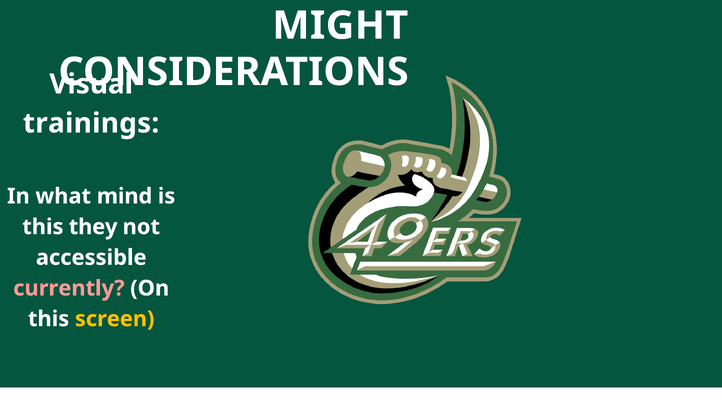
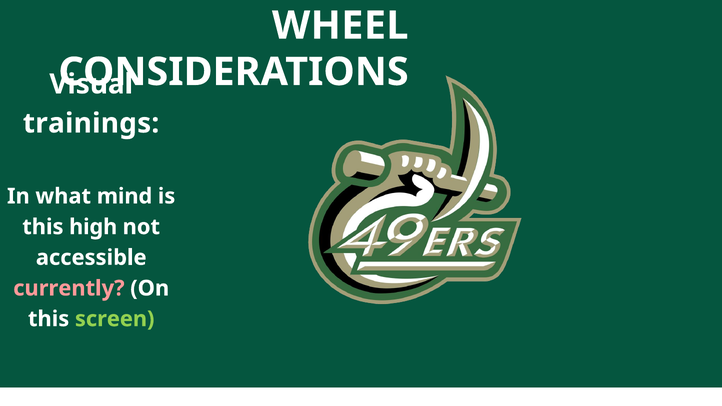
MIGHT: MIGHT -> WHEEL
they: they -> high
screen colour: yellow -> light green
